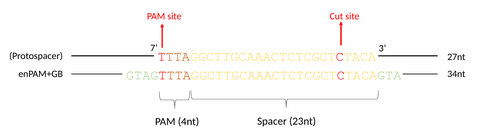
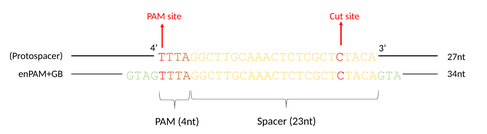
7: 7 -> 4
